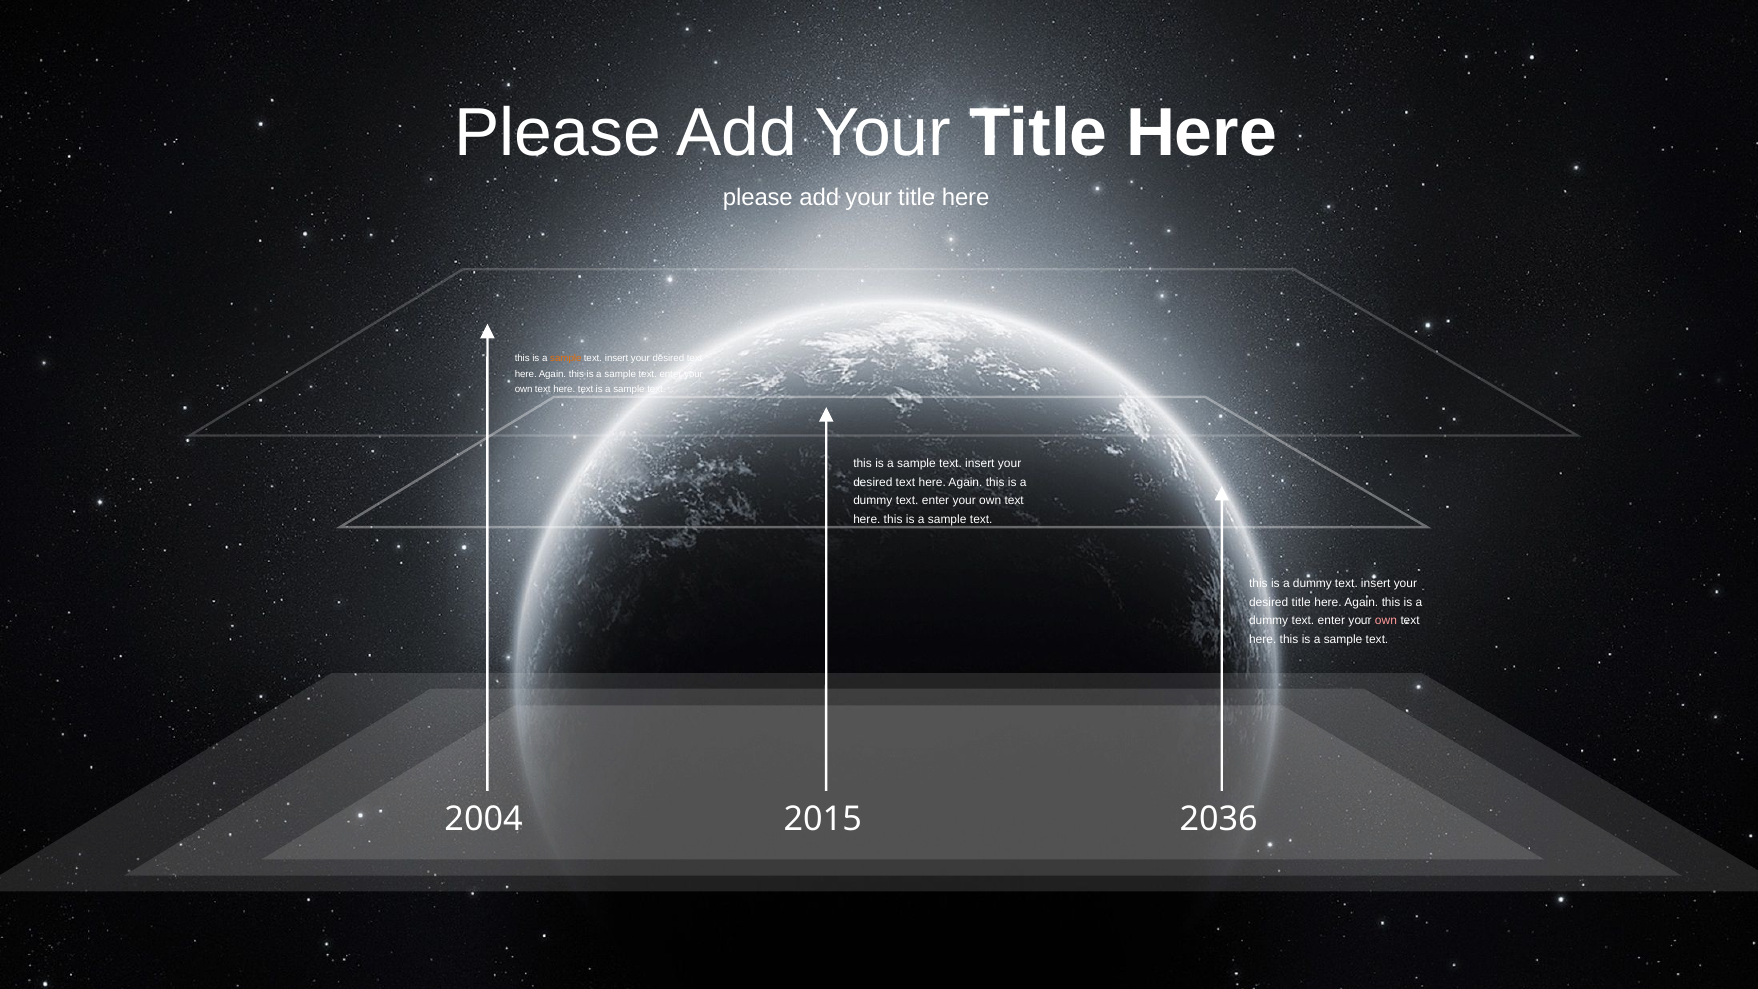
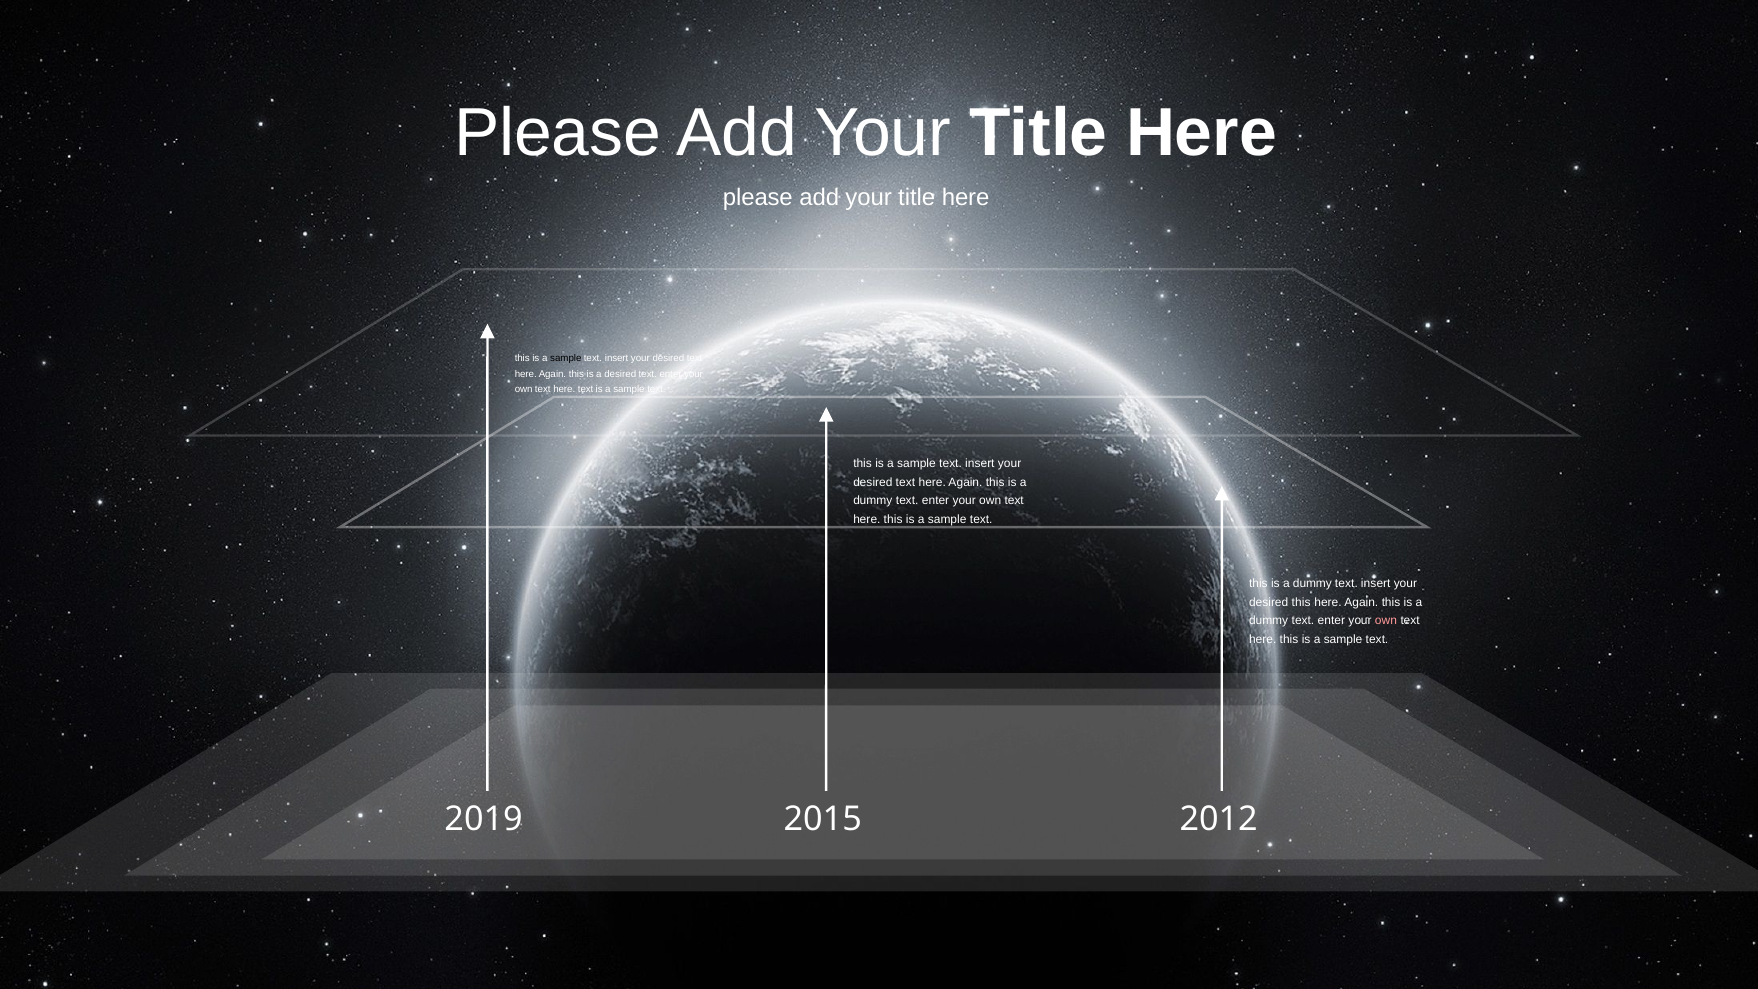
sample at (566, 359) colour: orange -> black
sample at (620, 374): sample -> desired
desired title: title -> this
2004: 2004 -> 2019
2036: 2036 -> 2012
